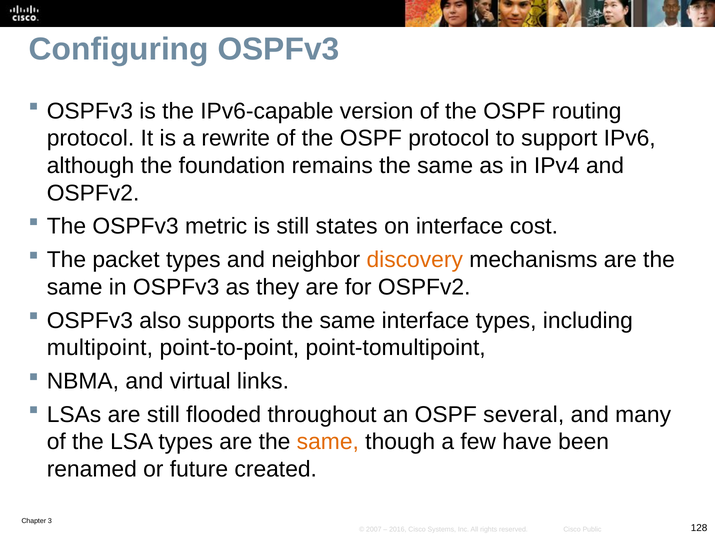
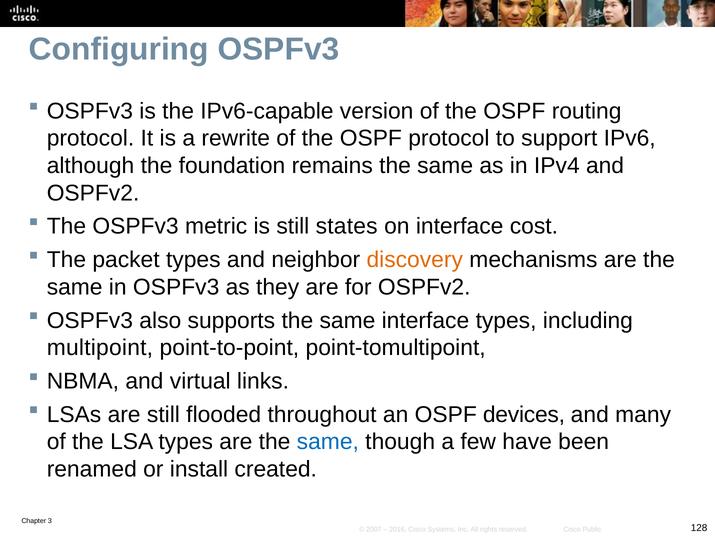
several: several -> devices
same at (328, 442) colour: orange -> blue
future: future -> install
